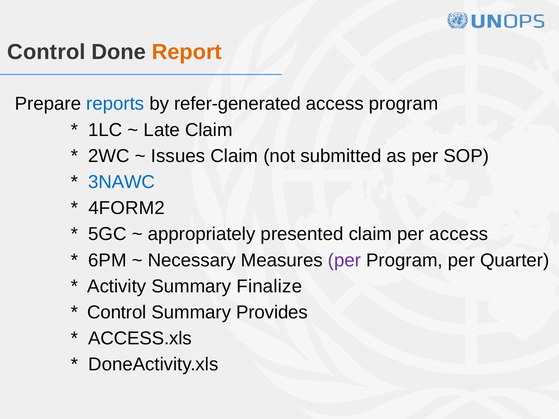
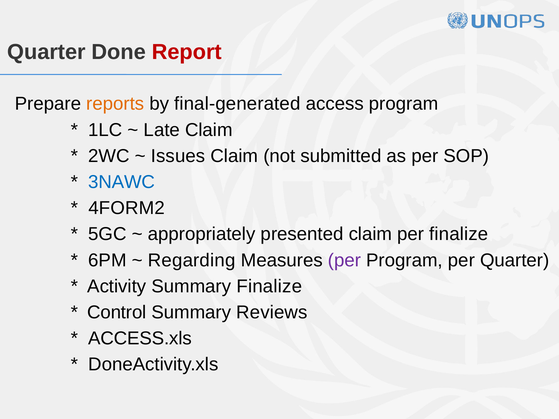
Control at (46, 52): Control -> Quarter
Report colour: orange -> red
reports colour: blue -> orange
refer-generated: refer-generated -> final-generated
per access: access -> finalize
Necessary: Necessary -> Regarding
Provides: Provides -> Reviews
